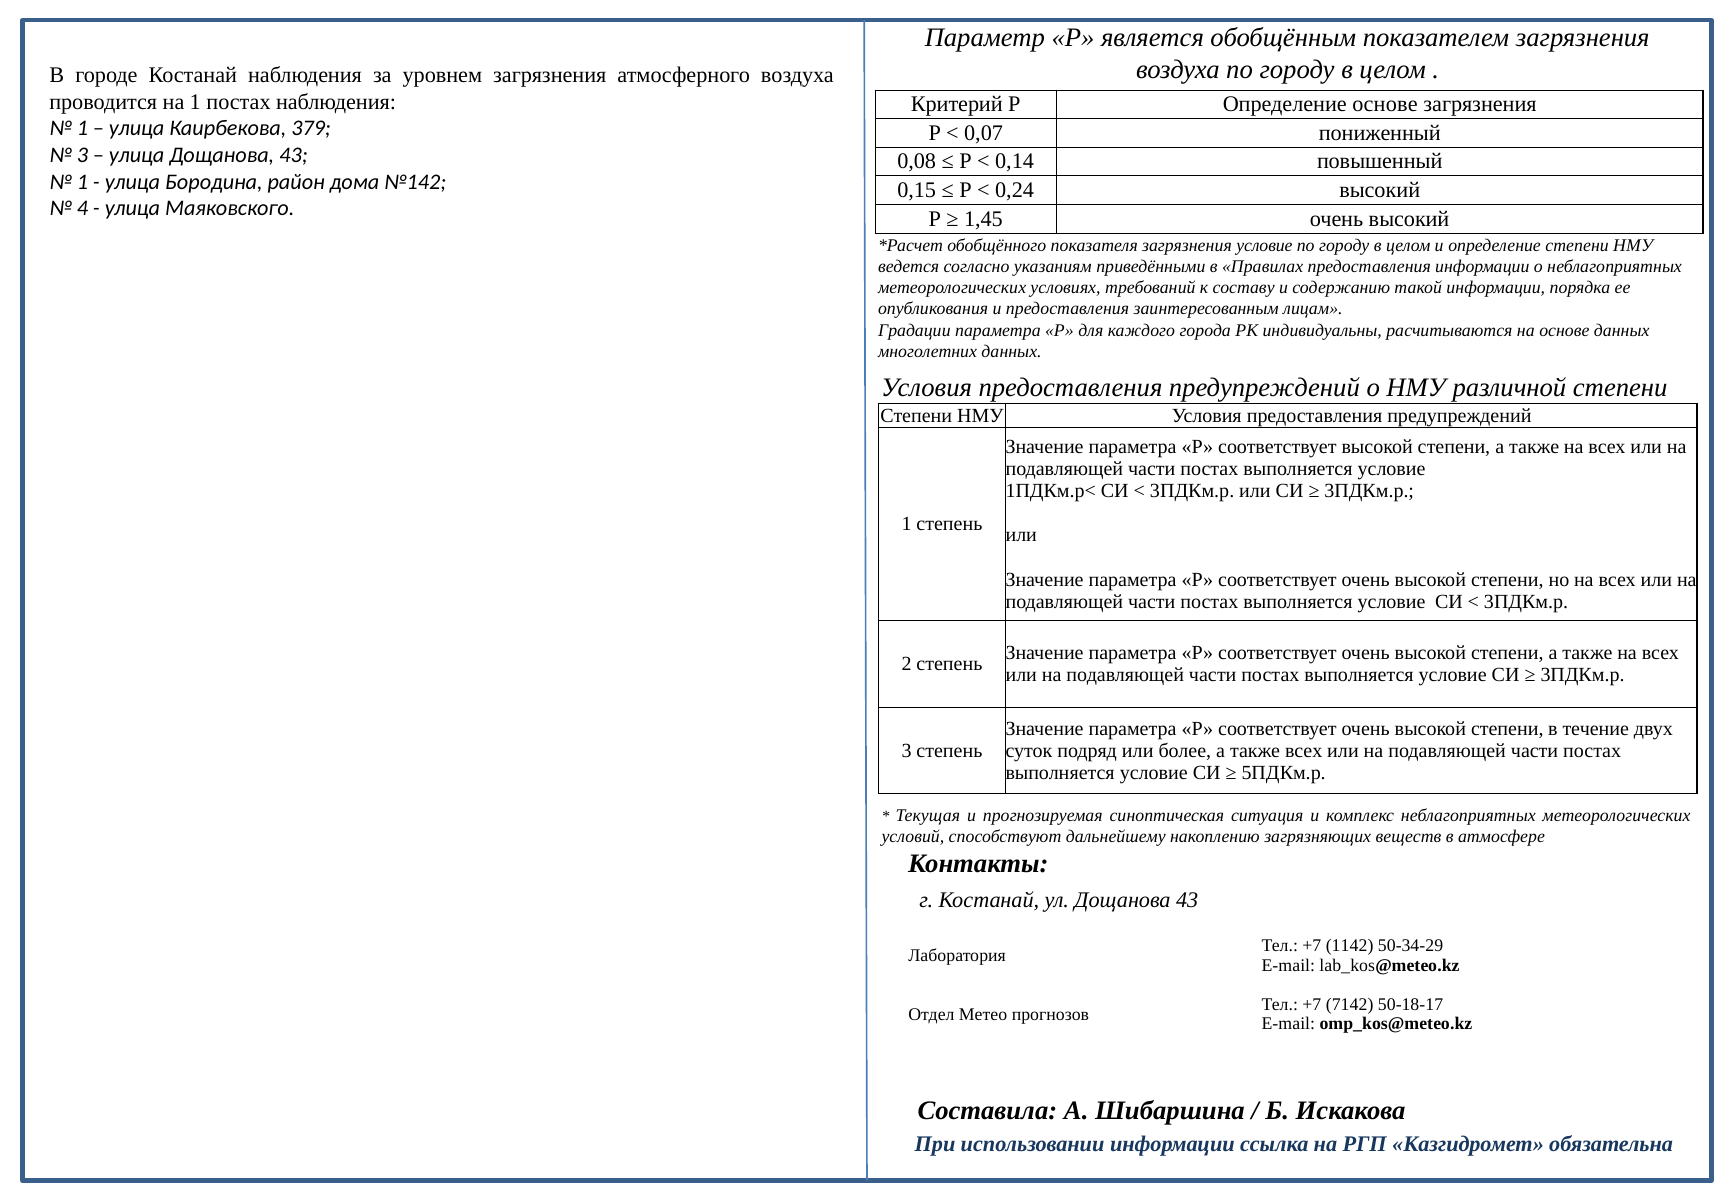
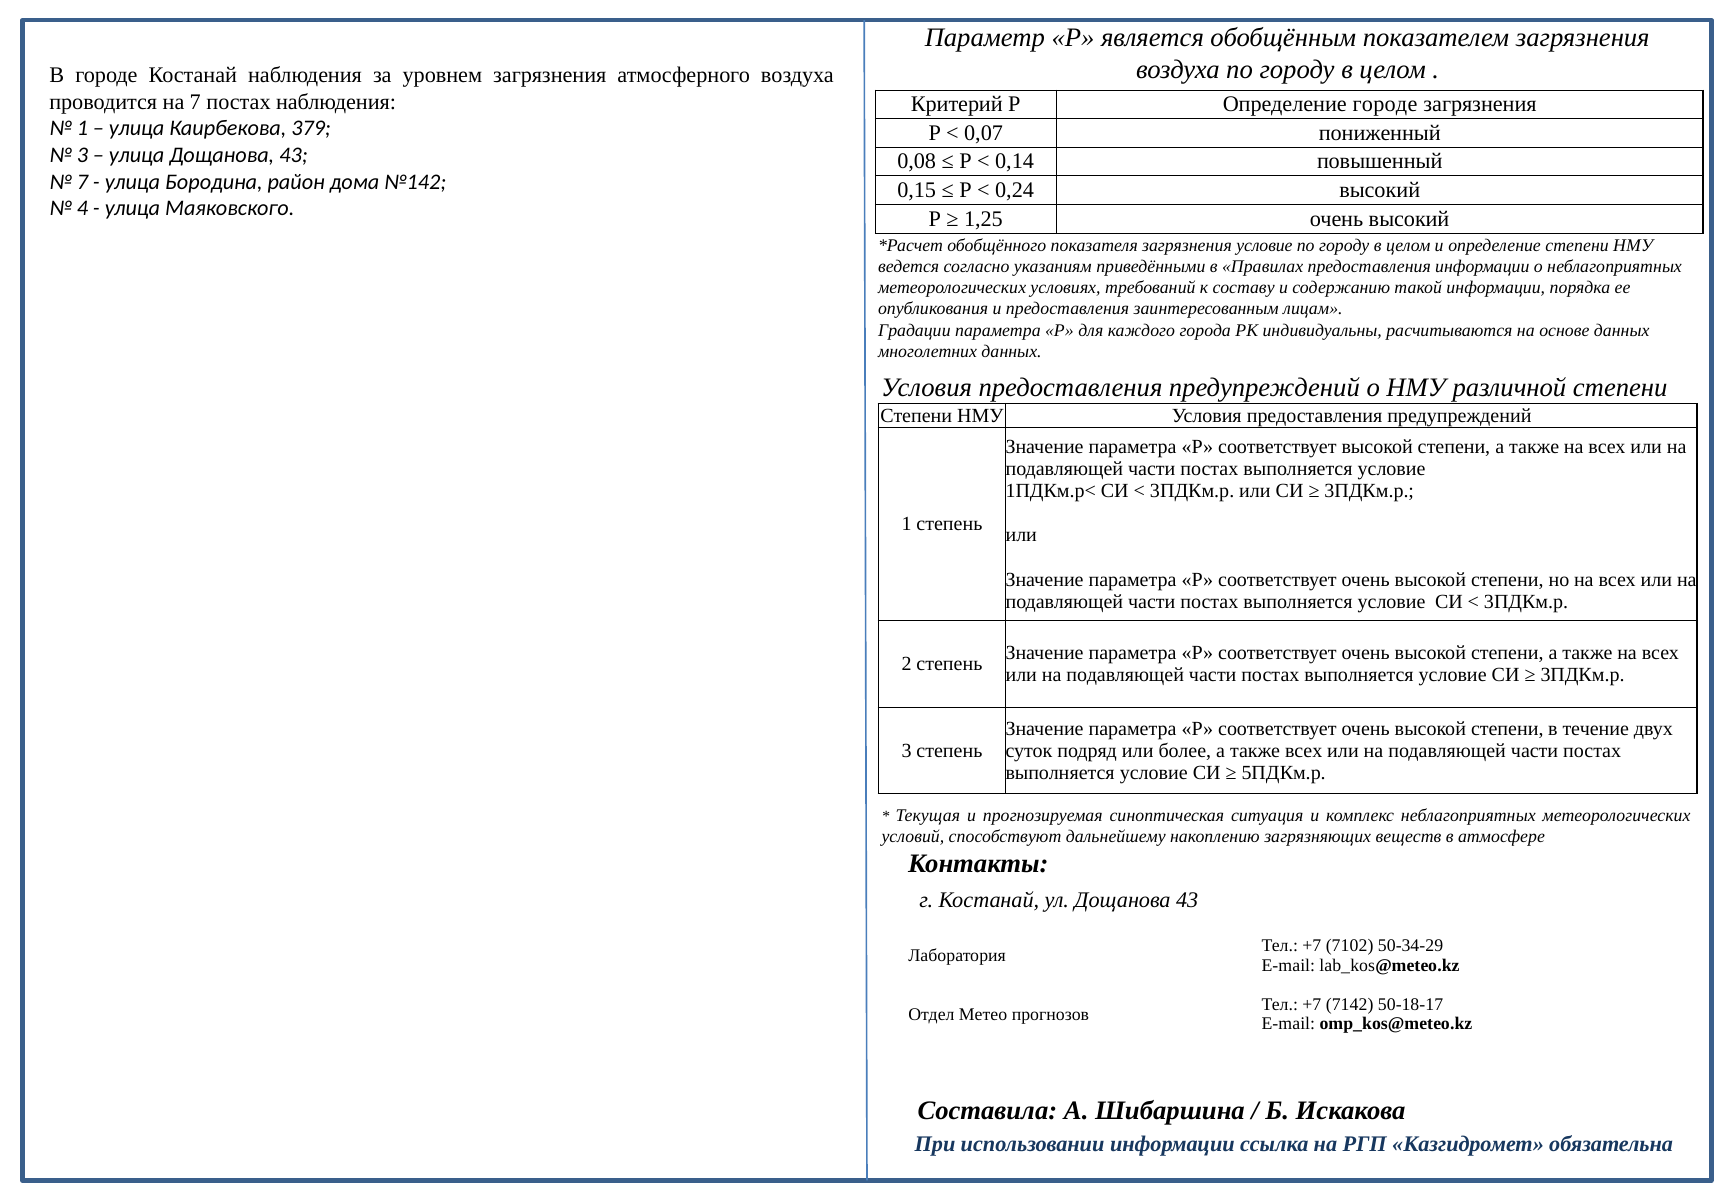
на 1: 1 -> 7
Определение основе: основе -> городе
1 at (83, 182): 1 -> 7
1,45: 1,45 -> 1,25
1142: 1142 -> 7102
